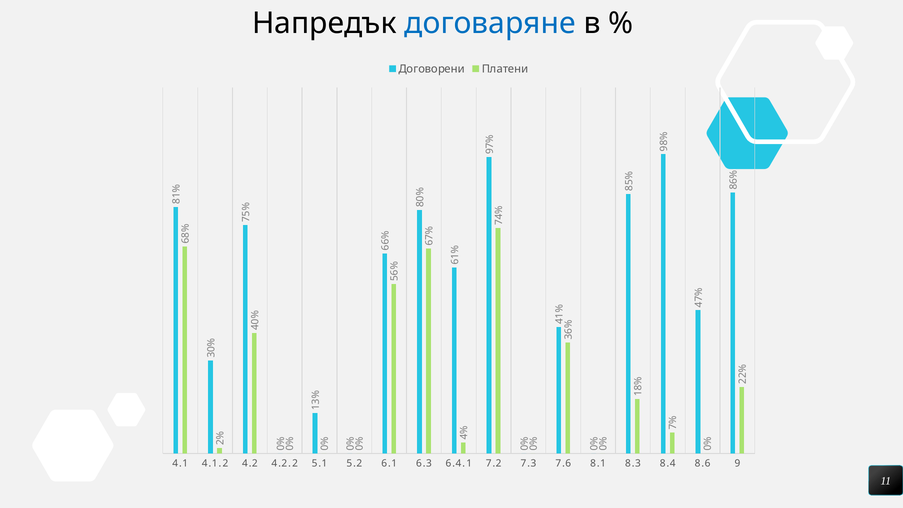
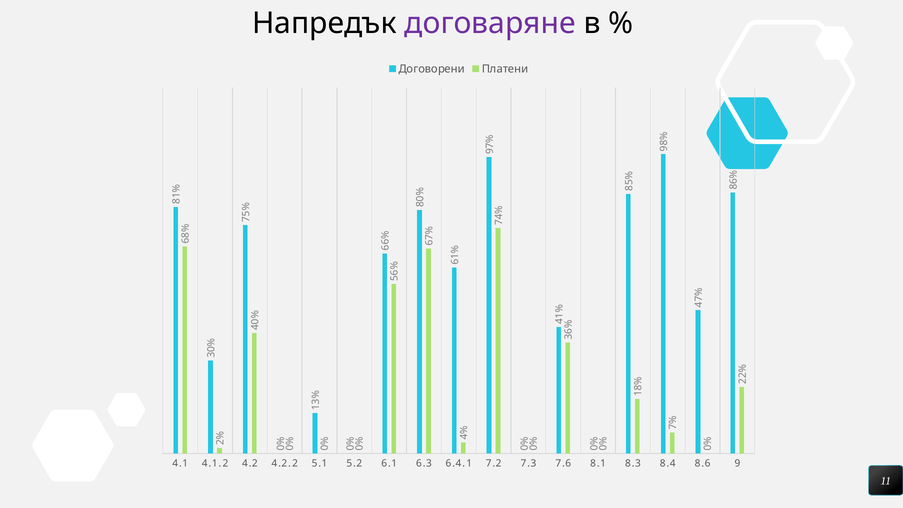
договаряне colour: blue -> purple
